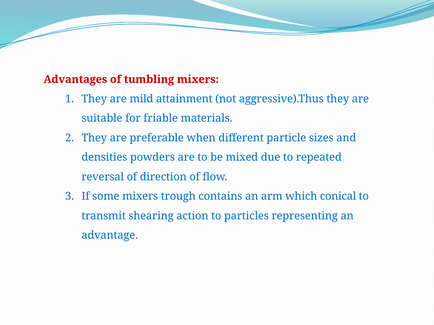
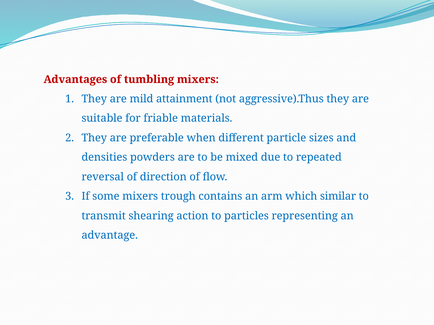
conical: conical -> similar
